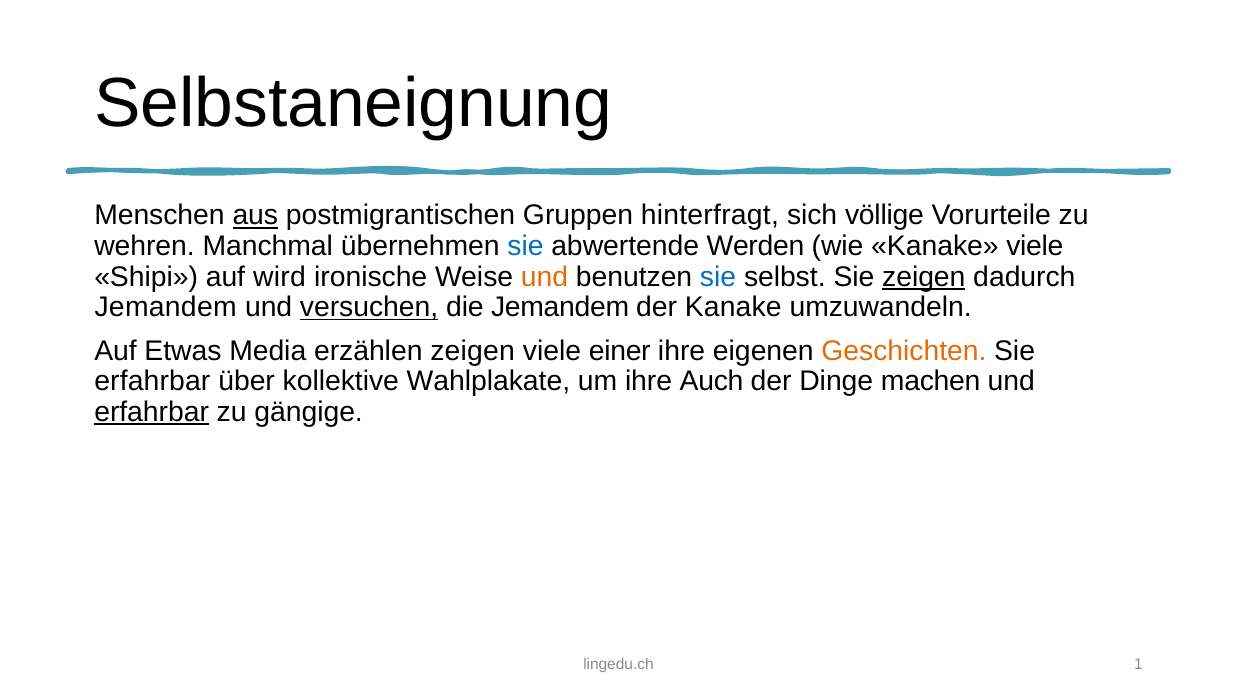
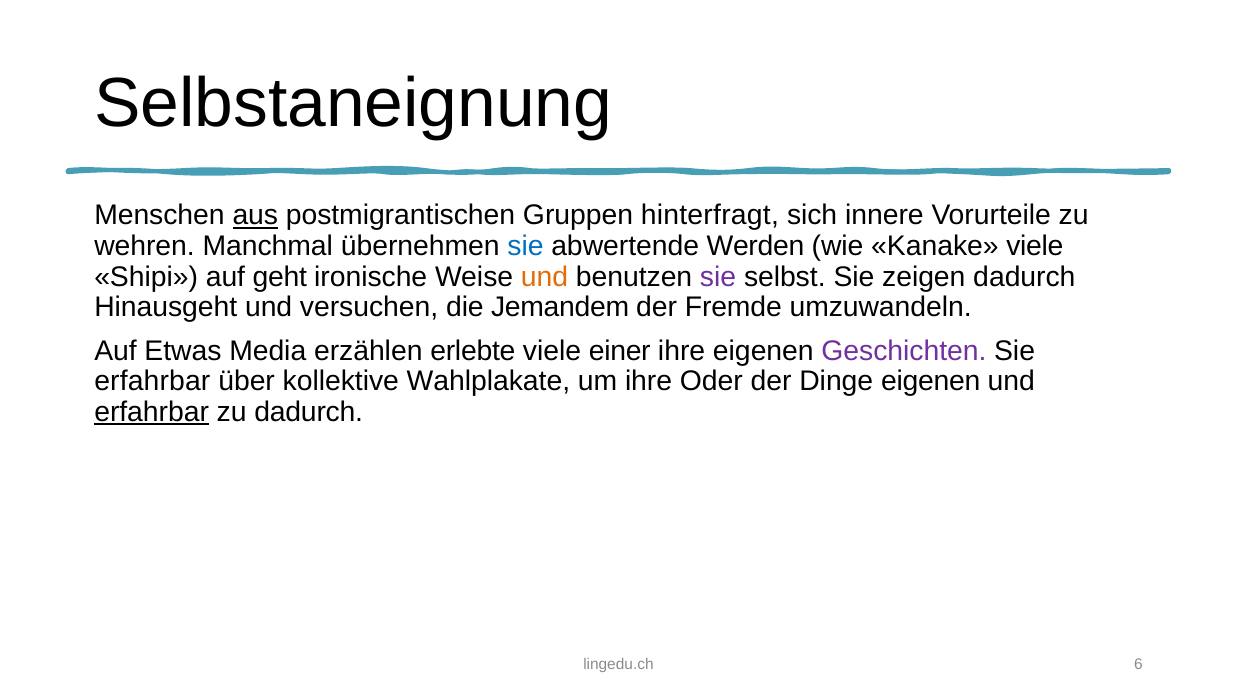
völlige: völlige -> innere
wird: wird -> geht
sie at (718, 277) colour: blue -> purple
zeigen at (924, 277) underline: present -> none
Jemandem at (166, 307): Jemandem -> Hinausgeht
versuchen underline: present -> none
der Kanake: Kanake -> Fremde
erzählen zeigen: zeigen -> erlebte
Geschichten colour: orange -> purple
Auch: Auch -> Oder
Dinge machen: machen -> eigenen
zu gängige: gängige -> dadurch
1: 1 -> 6
